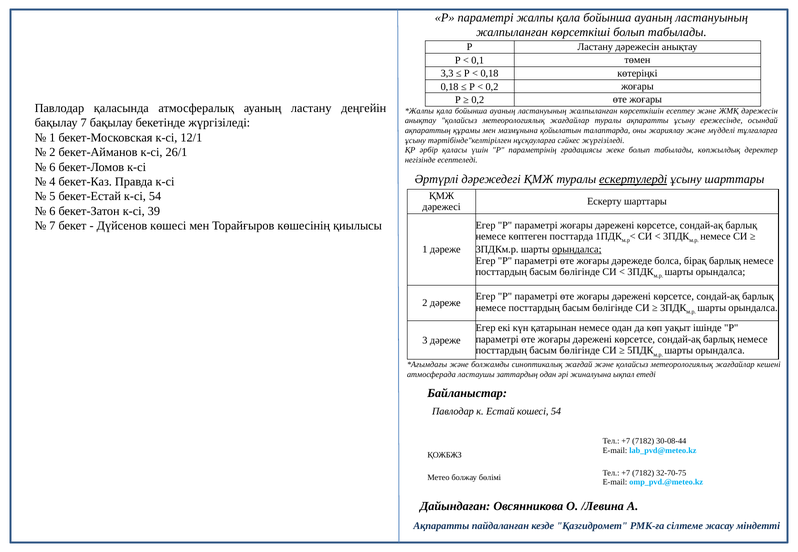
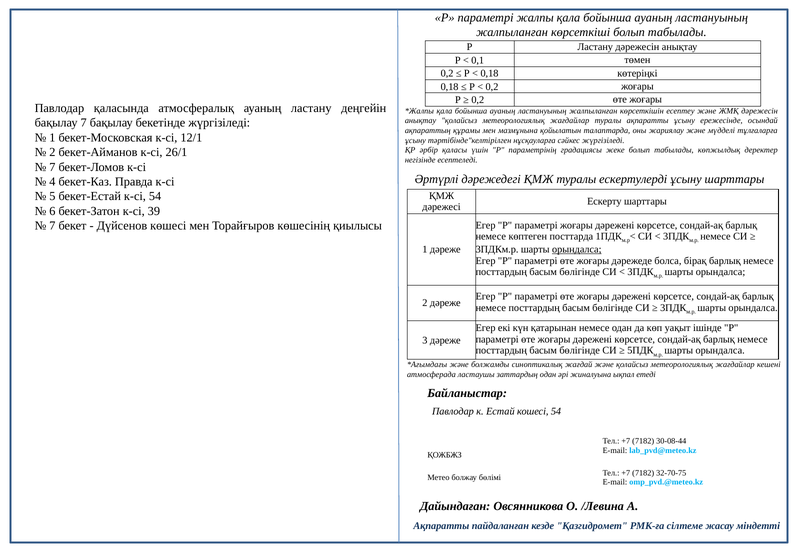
3,3 at (447, 74): 3,3 -> 0,2
6 at (52, 167): 6 -> 7
ескертулерді underline: present -> none
